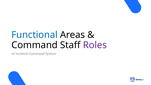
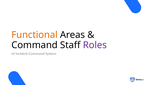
Functional colour: blue -> orange
